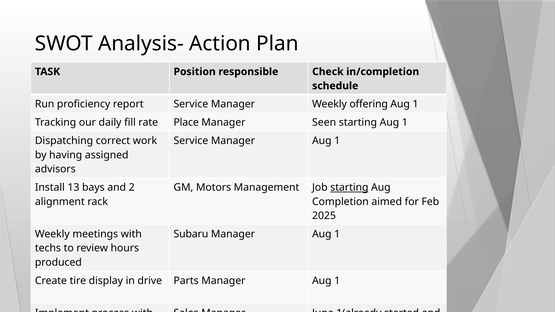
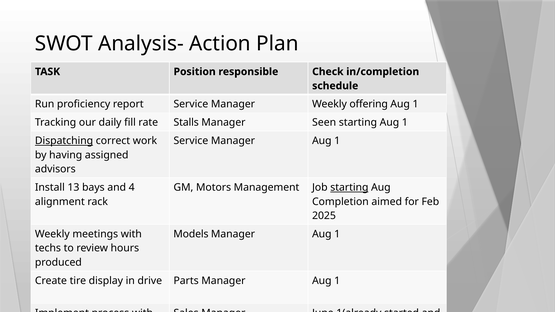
Place: Place -> Stalls
Dispatching underline: none -> present
2: 2 -> 4
Subaru: Subaru -> Models
